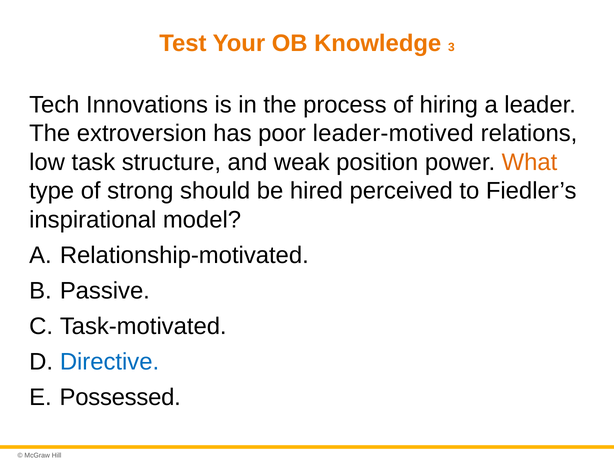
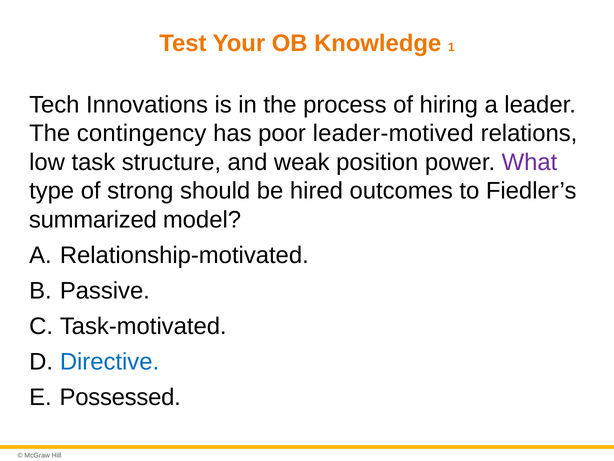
3: 3 -> 1
extroversion: extroversion -> contingency
What colour: orange -> purple
perceived: perceived -> outcomes
inspirational: inspirational -> summarized
